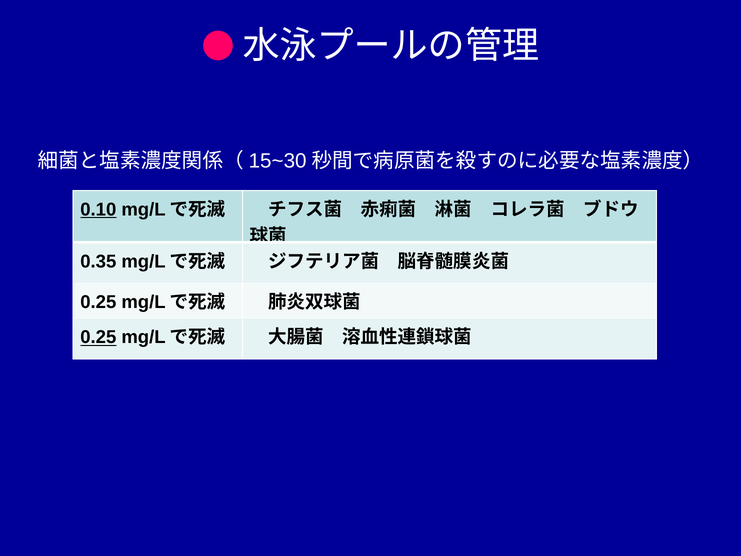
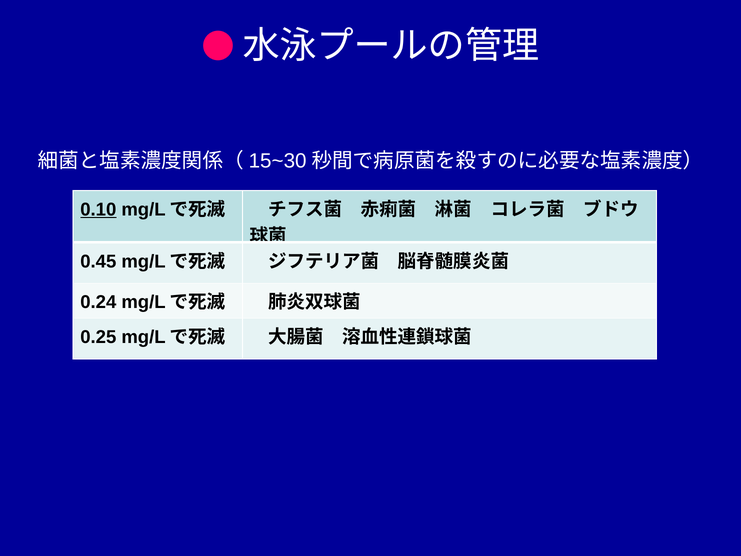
0.35: 0.35 -> 0.45
0.25 at (98, 302): 0.25 -> 0.24
0.25 at (98, 337) underline: present -> none
